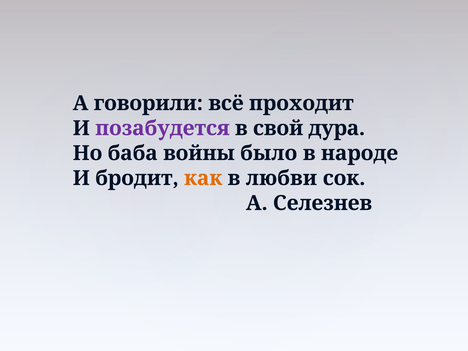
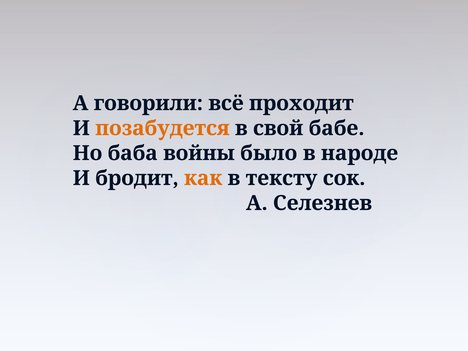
позабудется colour: purple -> orange
дура: дура -> бабе
любви: любви -> тексту
